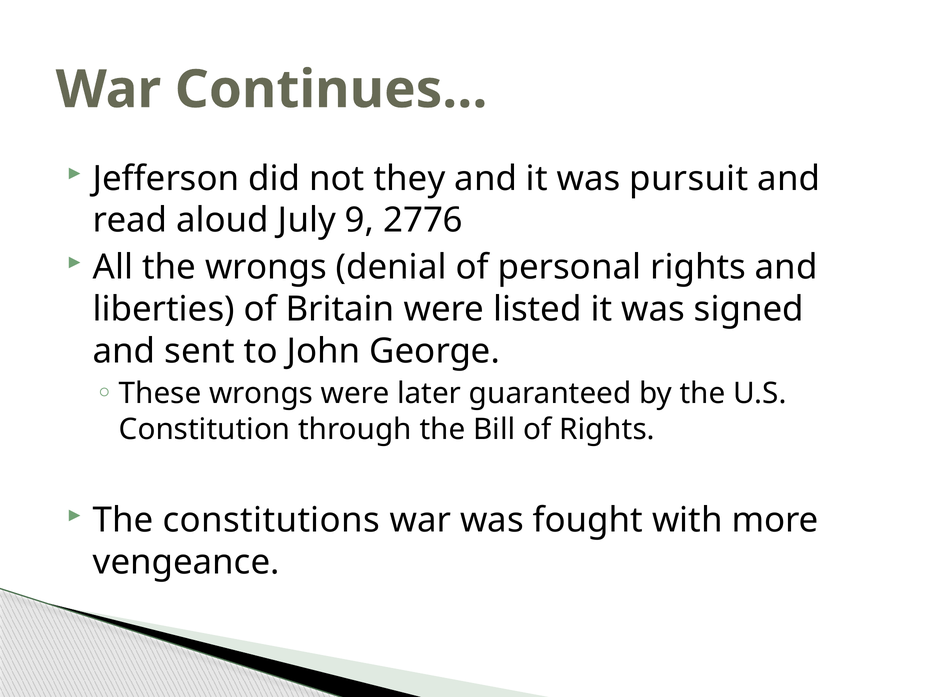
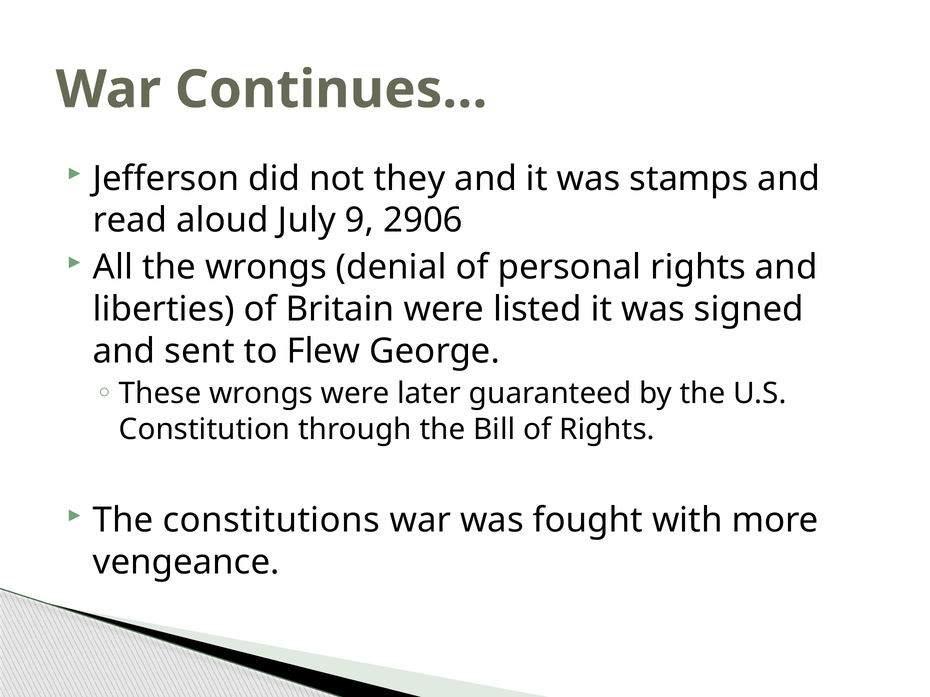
pursuit: pursuit -> stamps
2776: 2776 -> 2906
John: John -> Flew
